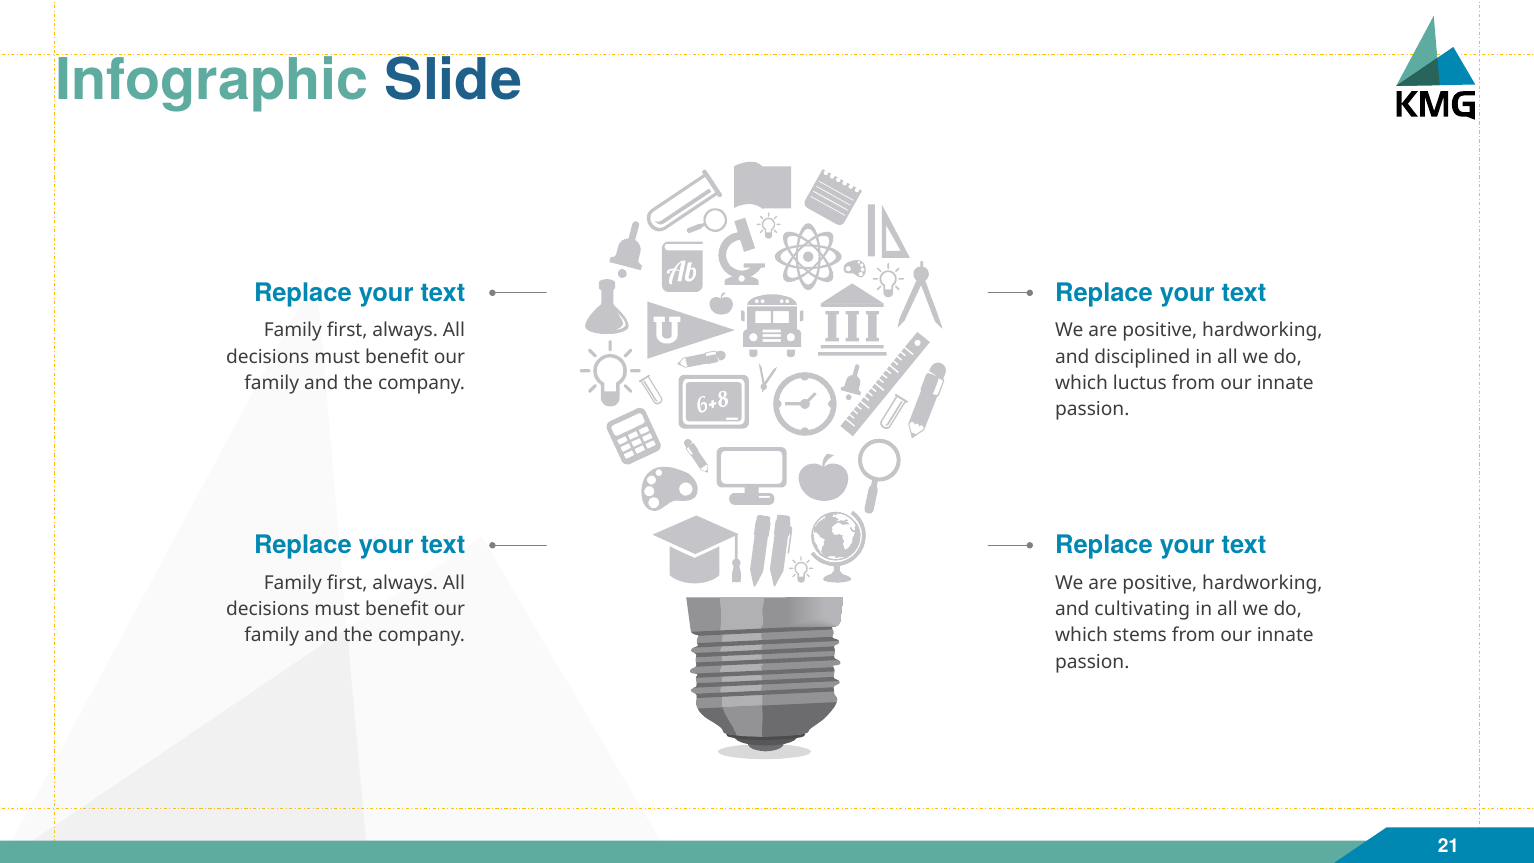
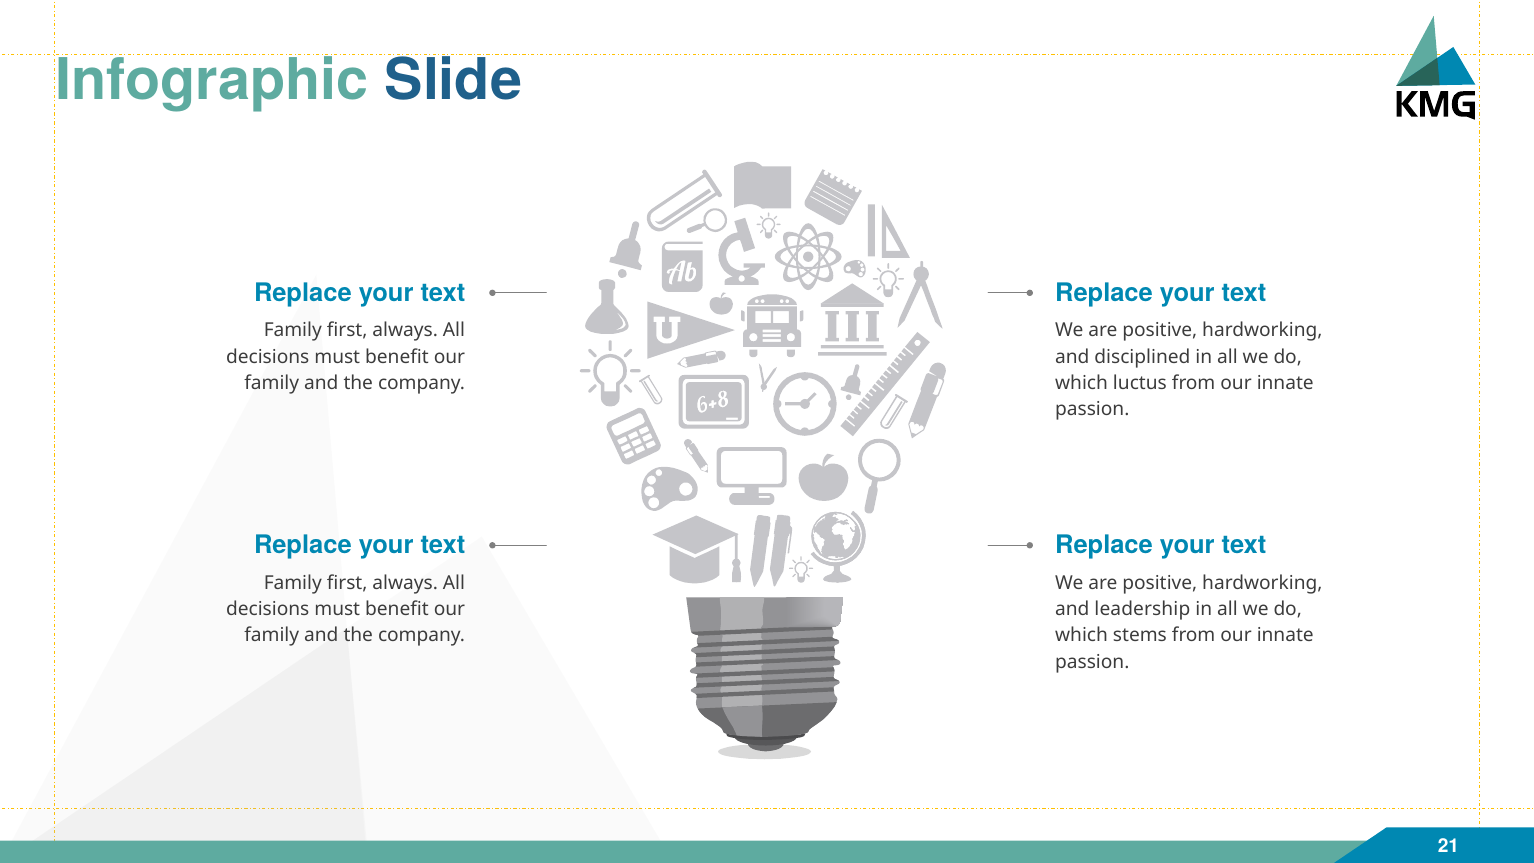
cultivating: cultivating -> leadership
